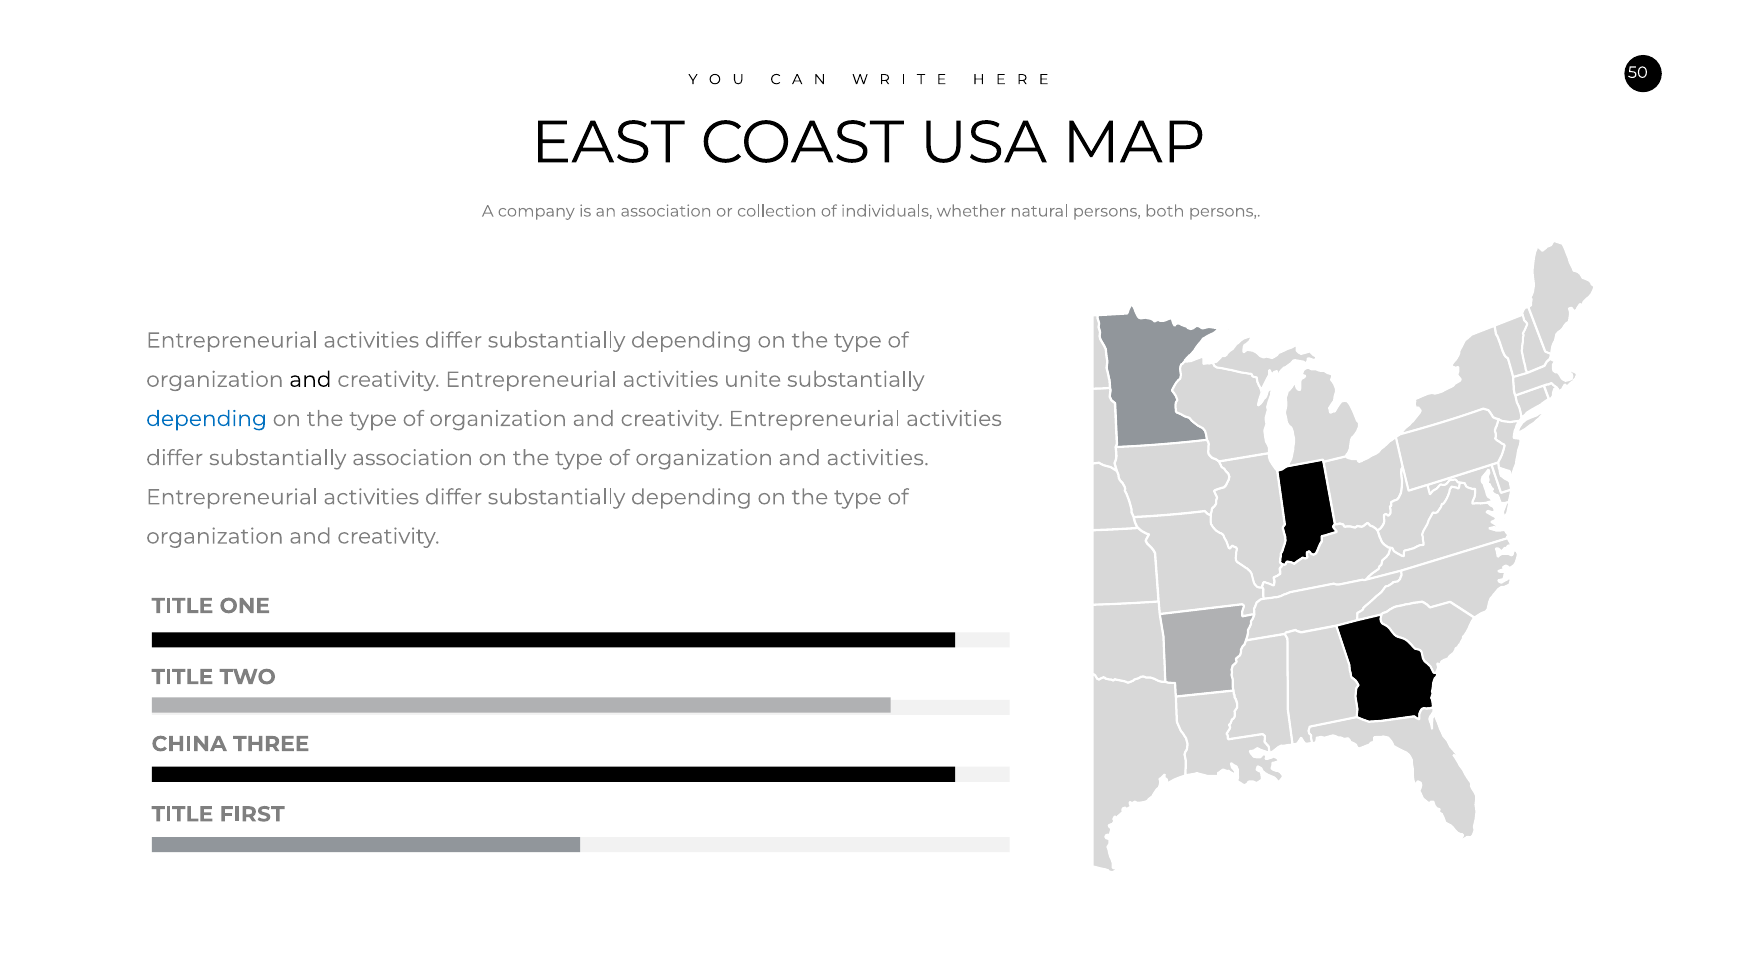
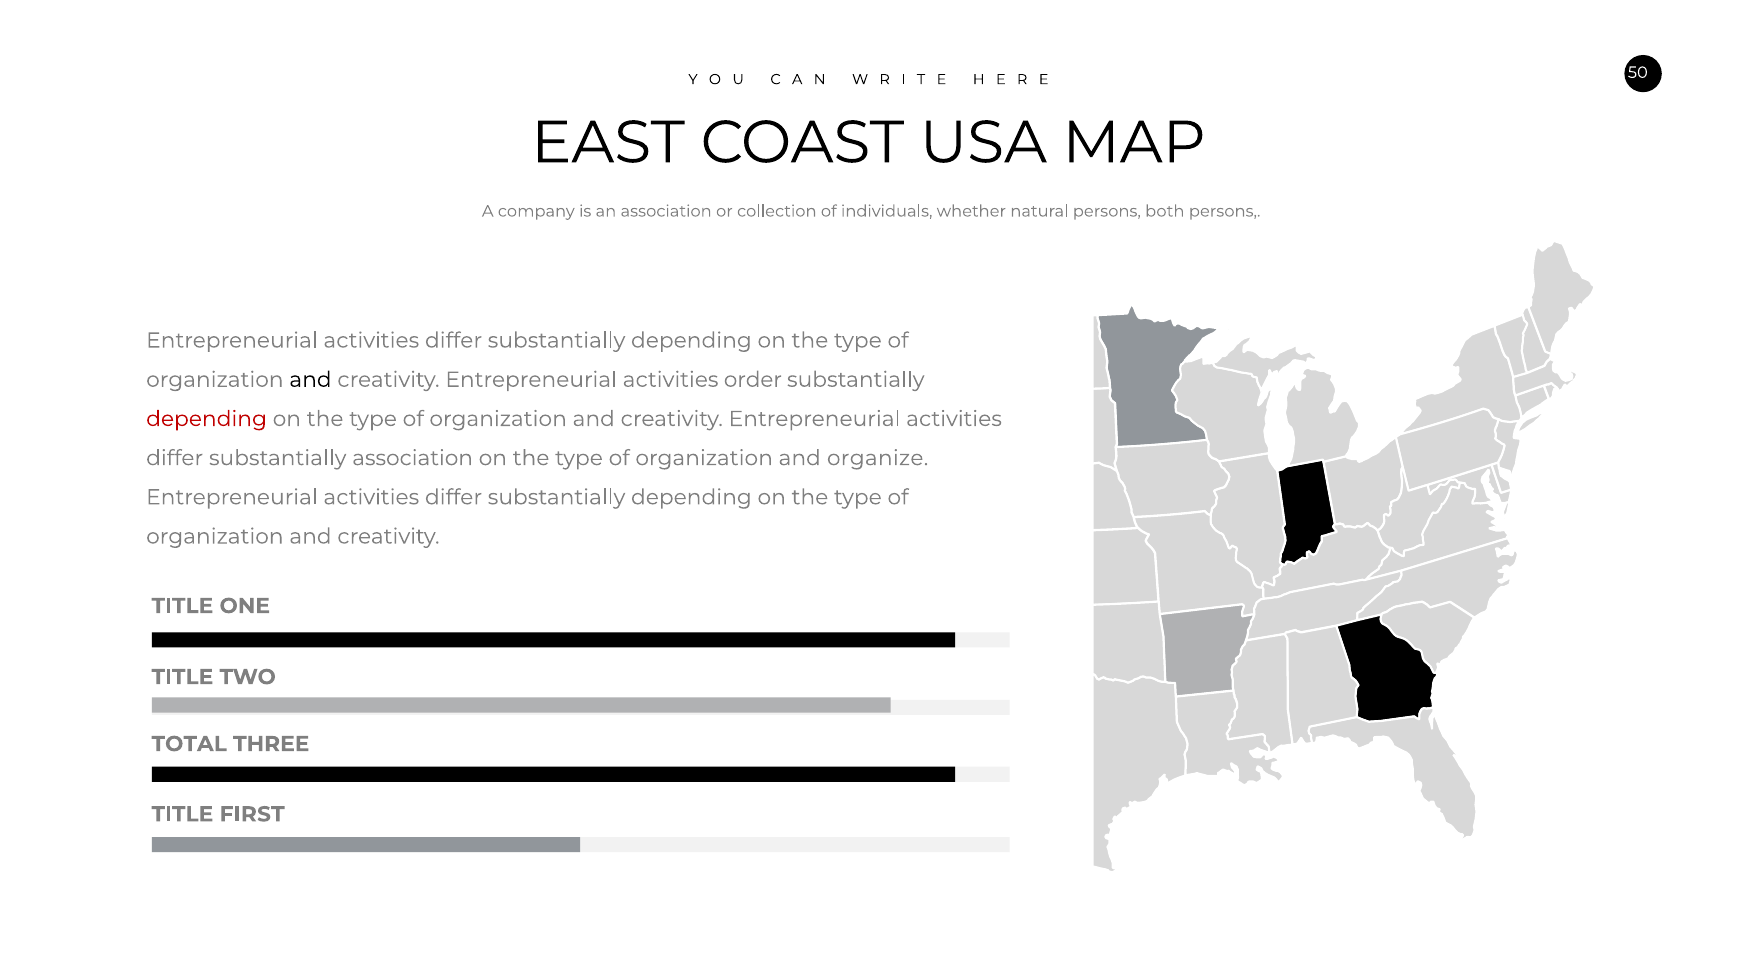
unite: unite -> order
depending at (207, 419) colour: blue -> red
and activities: activities -> organize
CHINA: CHINA -> TOTAL
